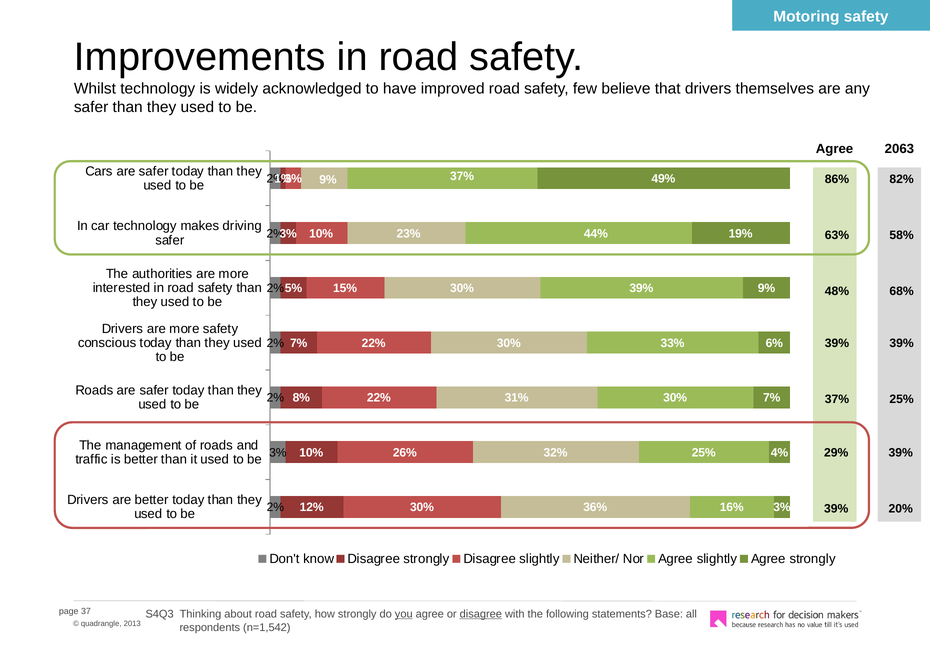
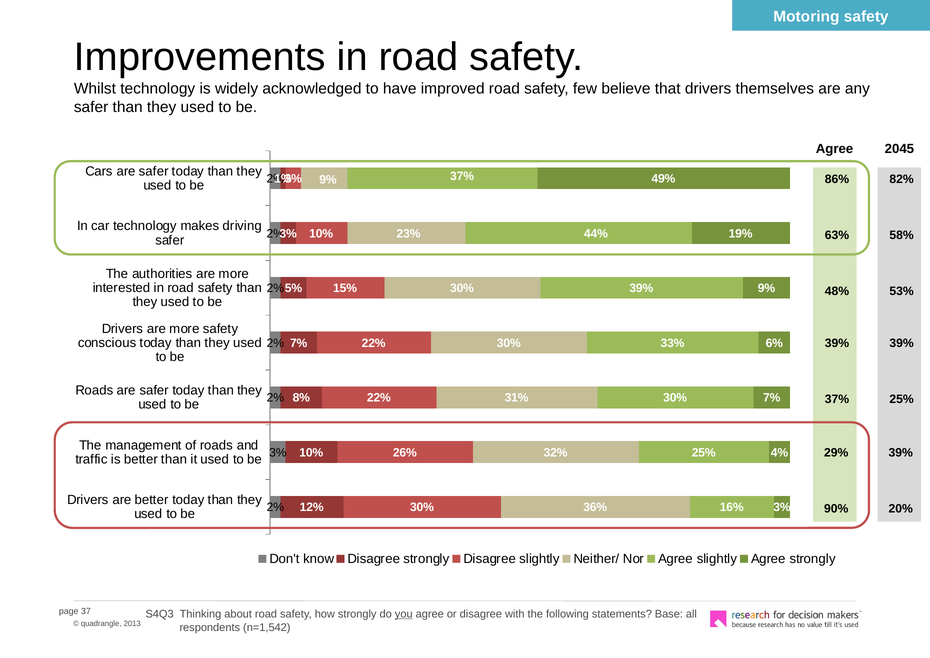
2063: 2063 -> 2045
68%: 68% -> 53%
39% at (836, 509): 39% -> 90%
disagree at (481, 614) underline: present -> none
